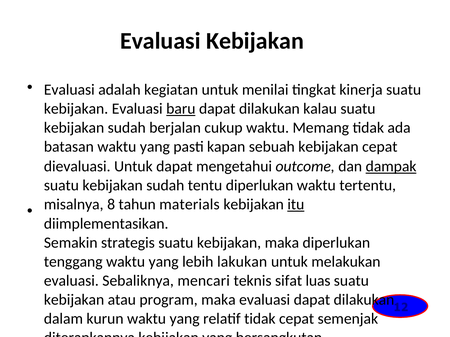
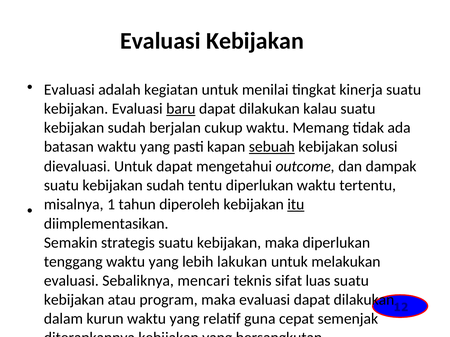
sebuah underline: none -> present
kebijakan cepat: cepat -> solusi
dampak underline: present -> none
8: 8 -> 1
materials: materials -> diperoleh
relatif tidak: tidak -> guna
